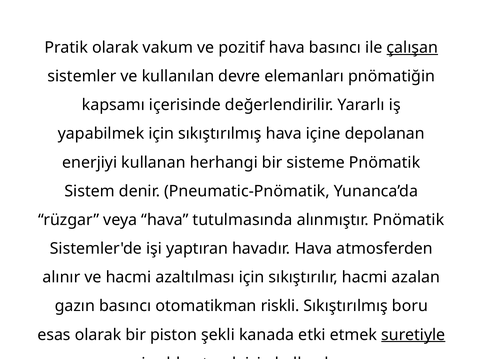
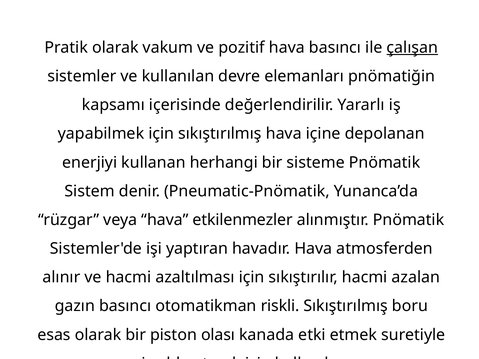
tutulmasında: tutulmasında -> etkilenmezler
şekli: şekli -> olası
suretiyle underline: present -> none
